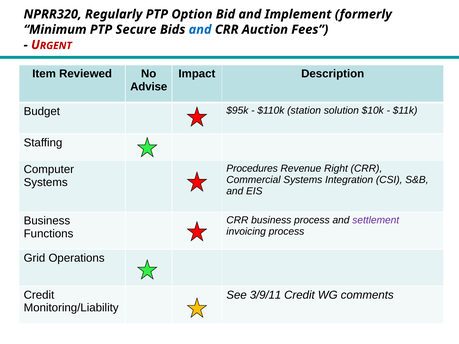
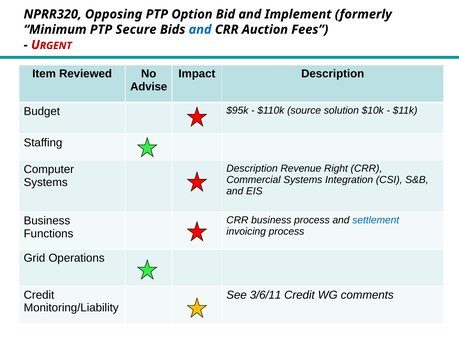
Regularly: Regularly -> Opposing
station: station -> source
Procedures at (252, 169): Procedures -> Description
settlement colour: purple -> blue
3/9/11: 3/9/11 -> 3/6/11
